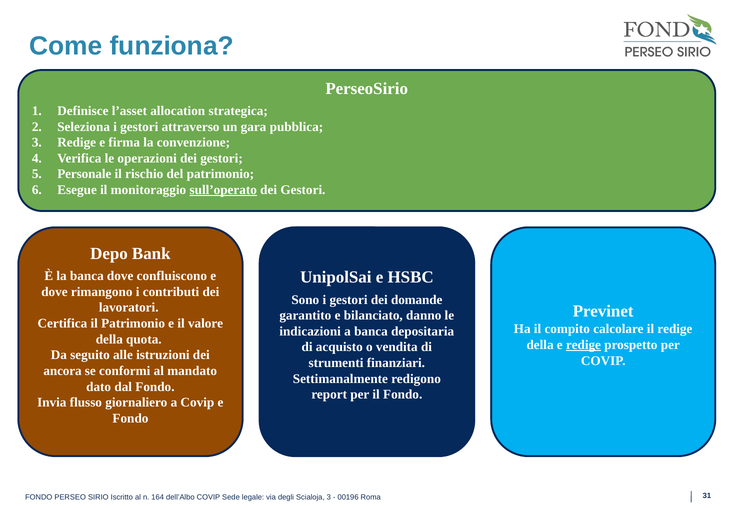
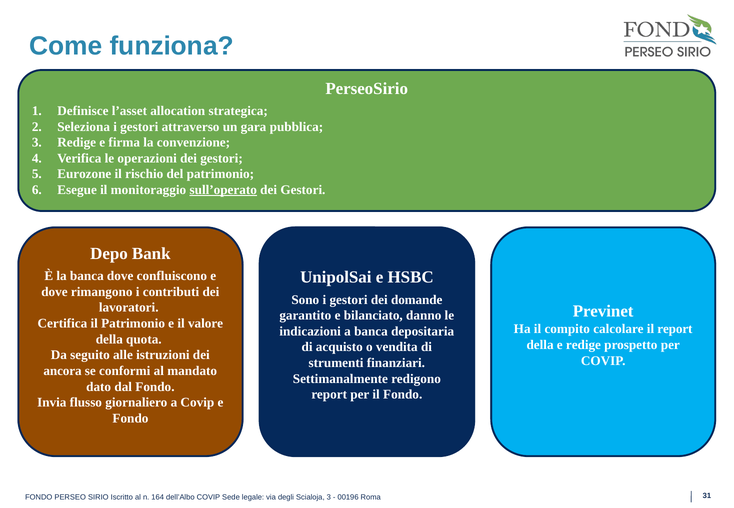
Personale: Personale -> Eurozone
il redige: redige -> report
redige at (583, 345) underline: present -> none
